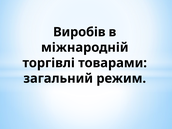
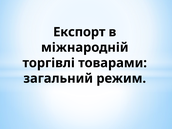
Виробів: Виробів -> Експорт
